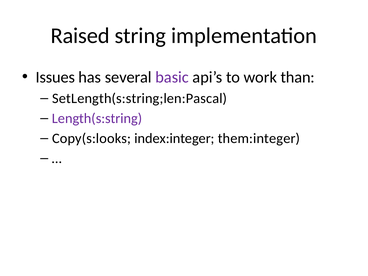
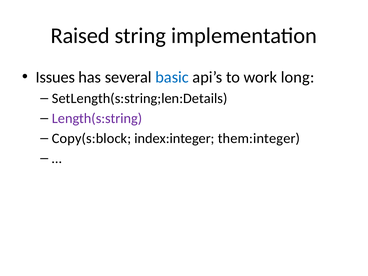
basic colour: purple -> blue
than: than -> long
SetLength(s:string;len:Pascal: SetLength(s:string;len:Pascal -> SetLength(s:string;len:Details
Copy(s:looks: Copy(s:looks -> Copy(s:block
